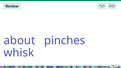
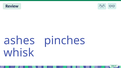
about: about -> ashes
